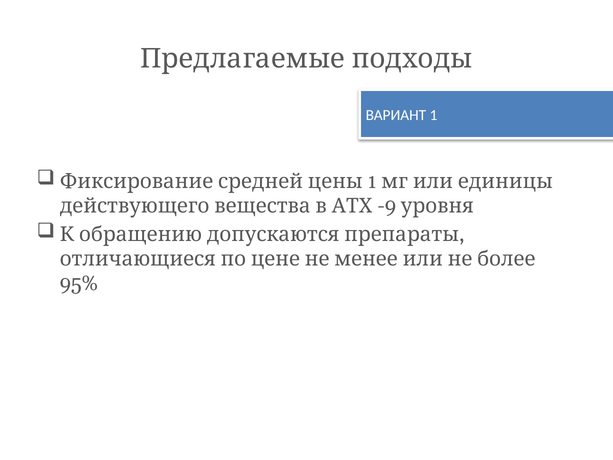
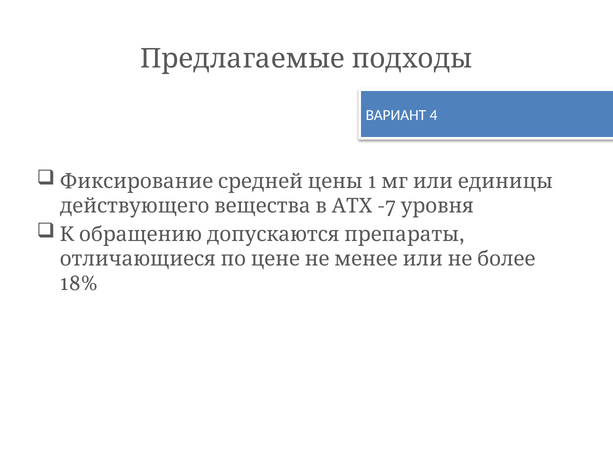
ВАРИАНТ 1: 1 -> 4
-9: -9 -> -7
95%: 95% -> 18%
